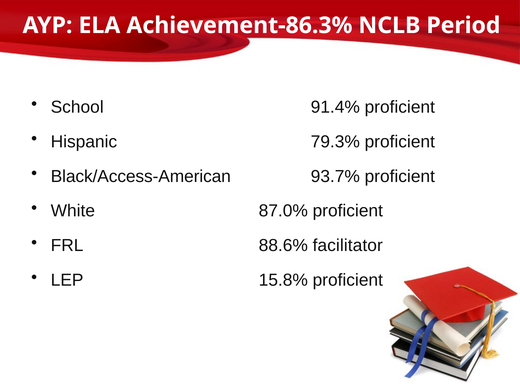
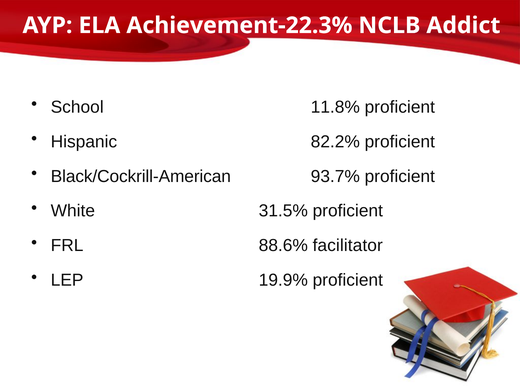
Achievement-86.3%: Achievement-86.3% -> Achievement-22.3%
Period: Period -> Addict
91.4%: 91.4% -> 11.8%
79.3%: 79.3% -> 82.2%
Black/Access-American: Black/Access-American -> Black/Cockrill-American
87.0%: 87.0% -> 31.5%
15.8%: 15.8% -> 19.9%
